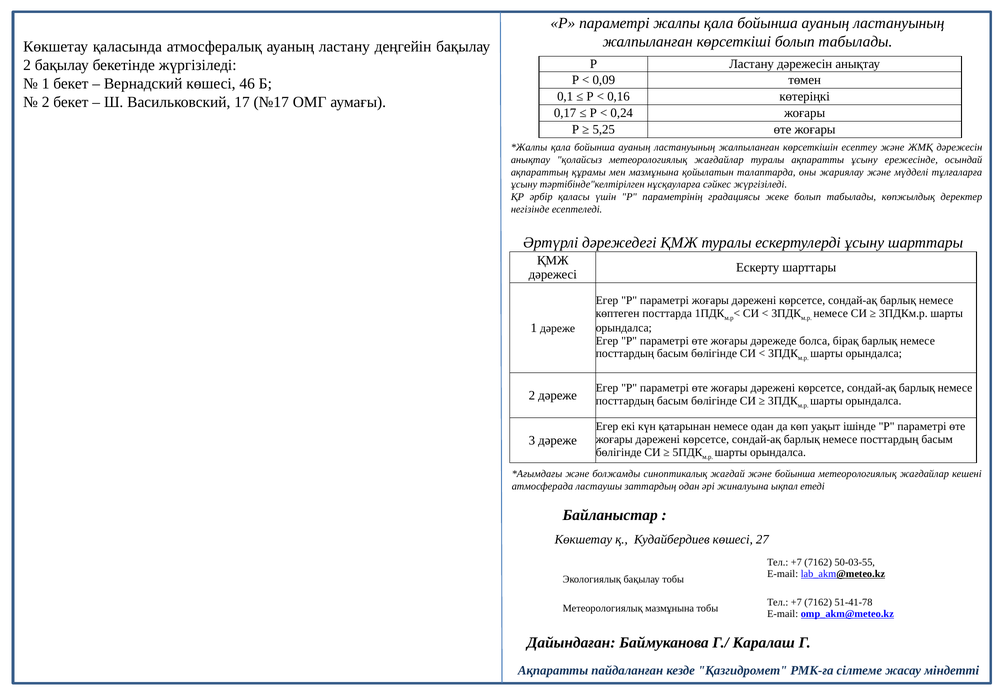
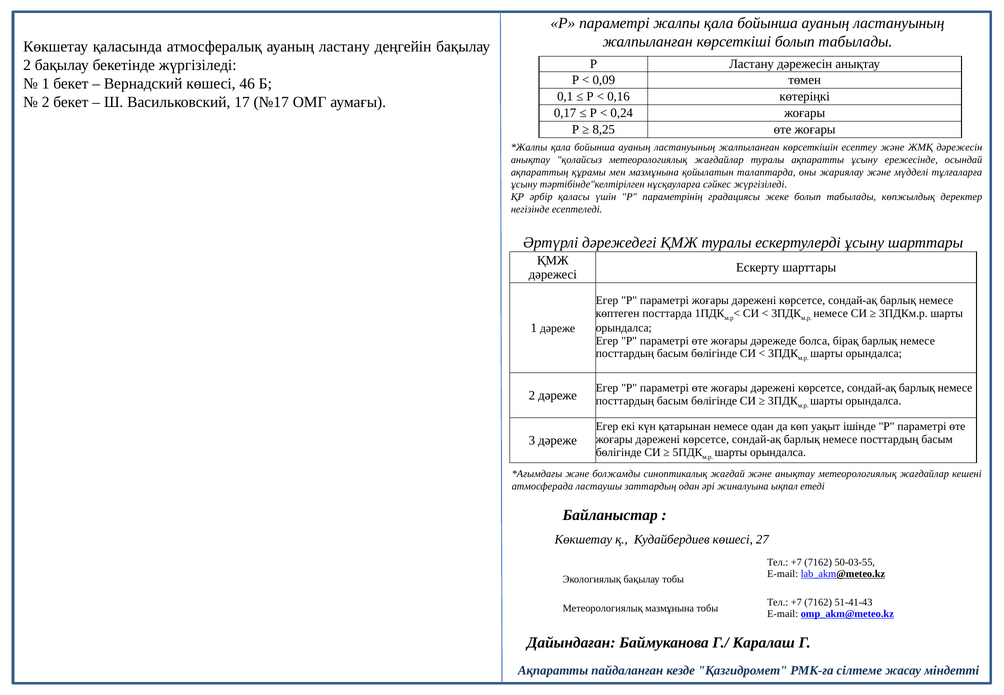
5,25: 5,25 -> 8,25
және бойынша: бойынша -> анықтау
51-41-78: 51-41-78 -> 51-41-43
